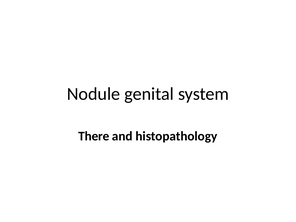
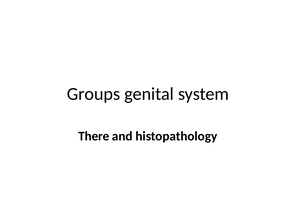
Nodule: Nodule -> Groups
